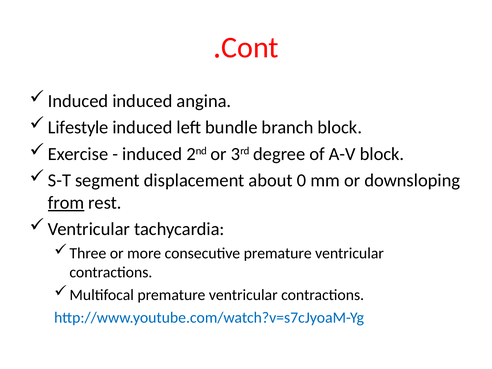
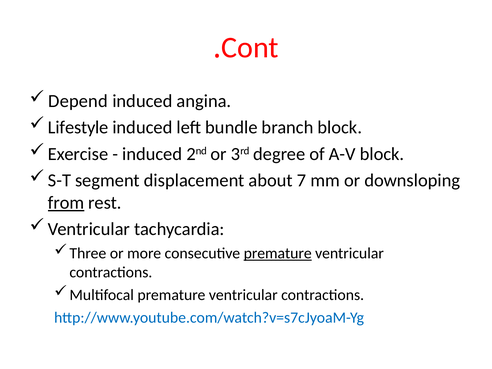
Induced at (78, 101): Induced -> Depend
0: 0 -> 7
premature at (278, 253) underline: none -> present
